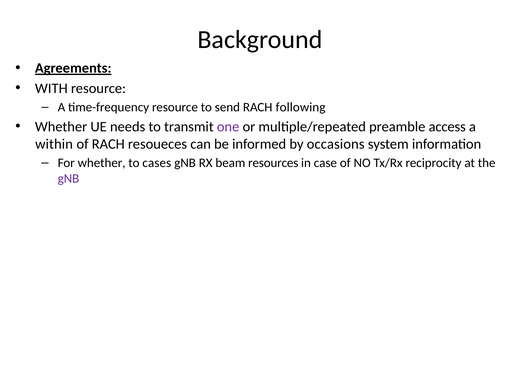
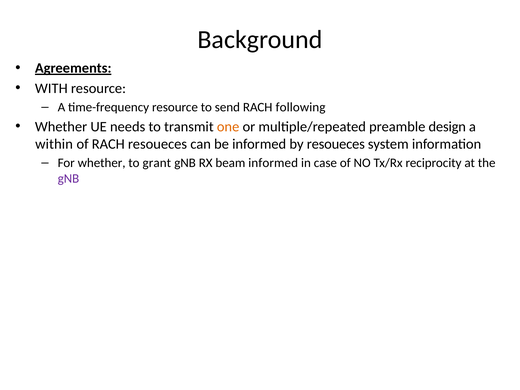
one colour: purple -> orange
access: access -> design
by occasions: occasions -> resoueces
cases: cases -> grant
beam resources: resources -> informed
